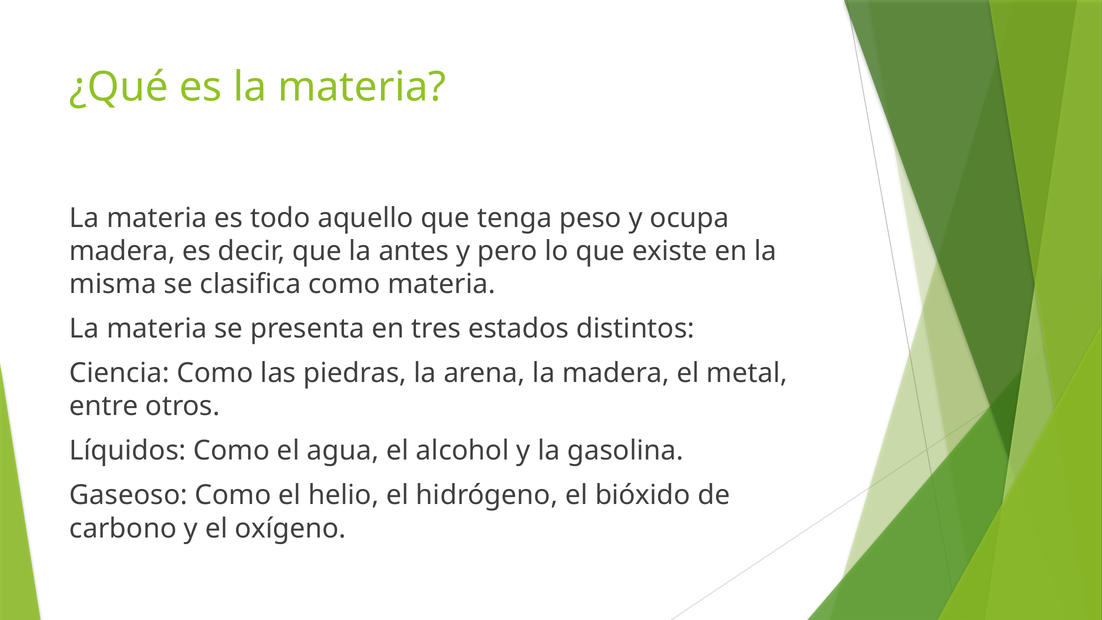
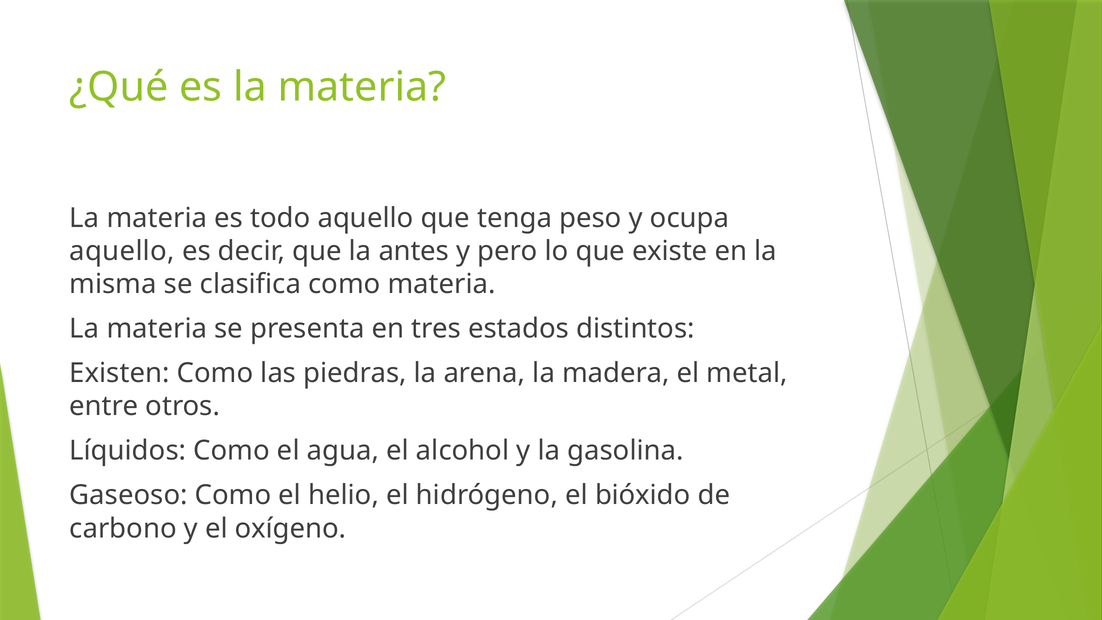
madera at (122, 251): madera -> aquello
Ciencia: Ciencia -> Existen
